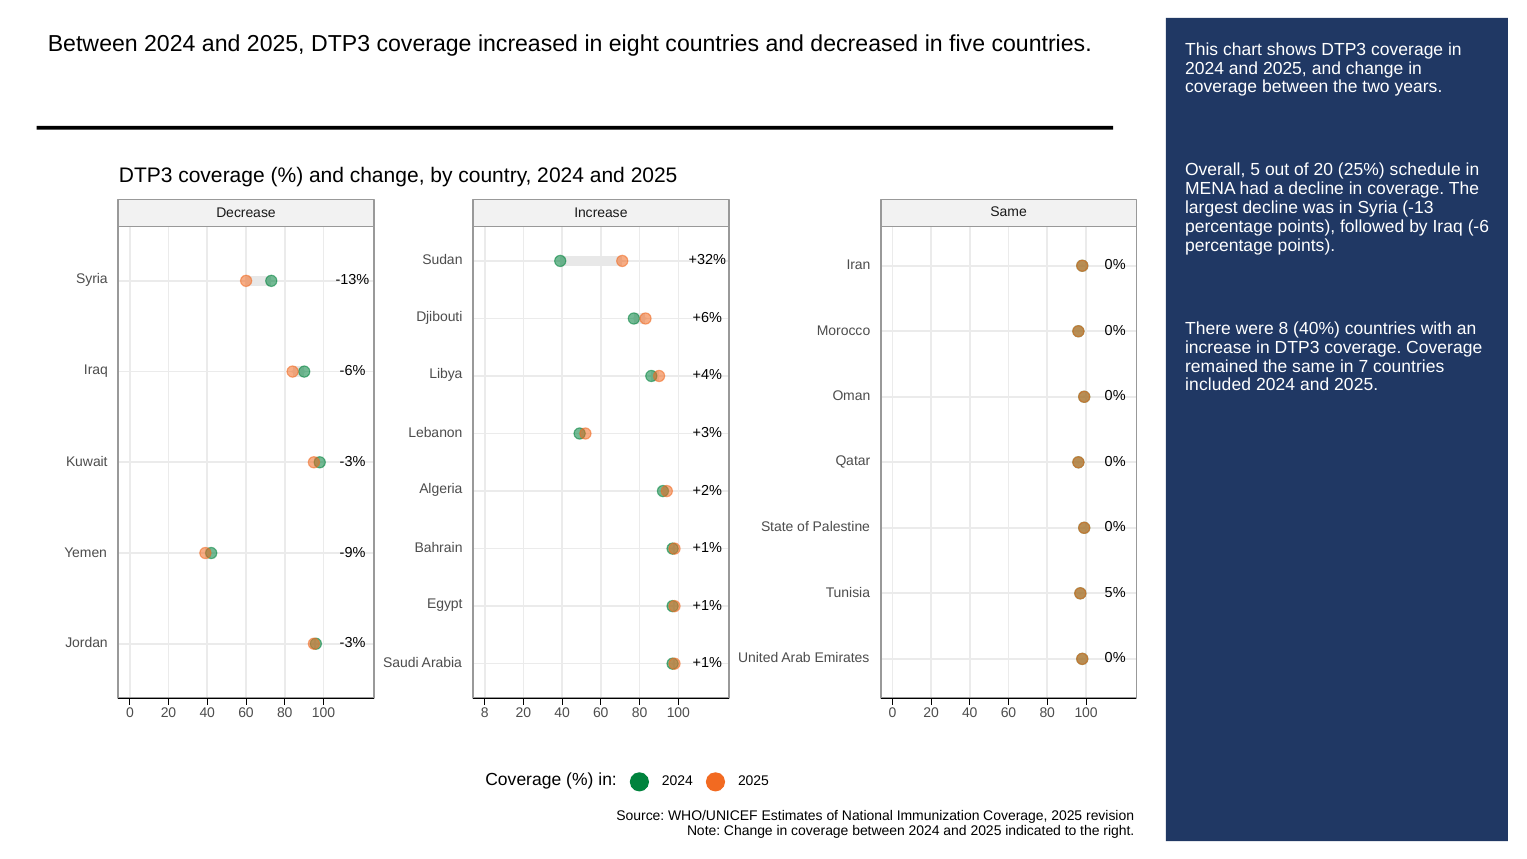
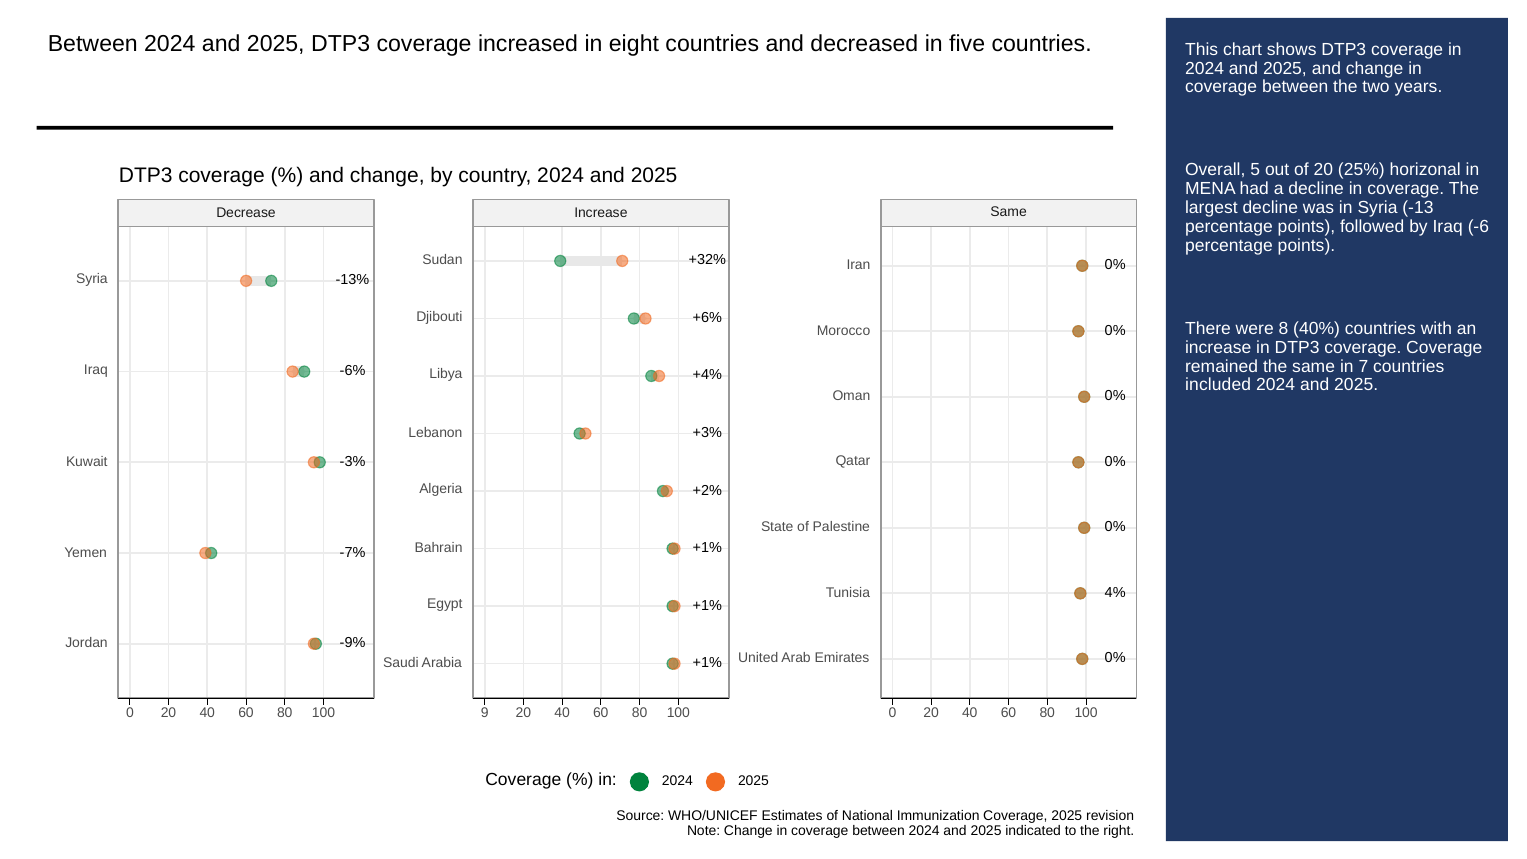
schedule: schedule -> horizonal
-9%: -9% -> -7%
5%: 5% -> 4%
-3% at (353, 643): -3% -> -9%
100 8: 8 -> 9
